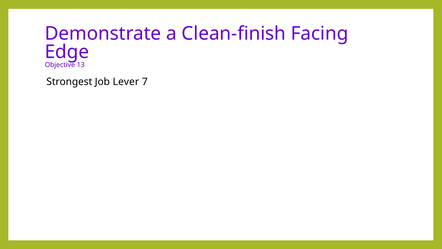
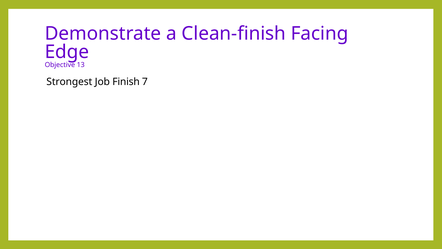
Lever: Lever -> Finish
